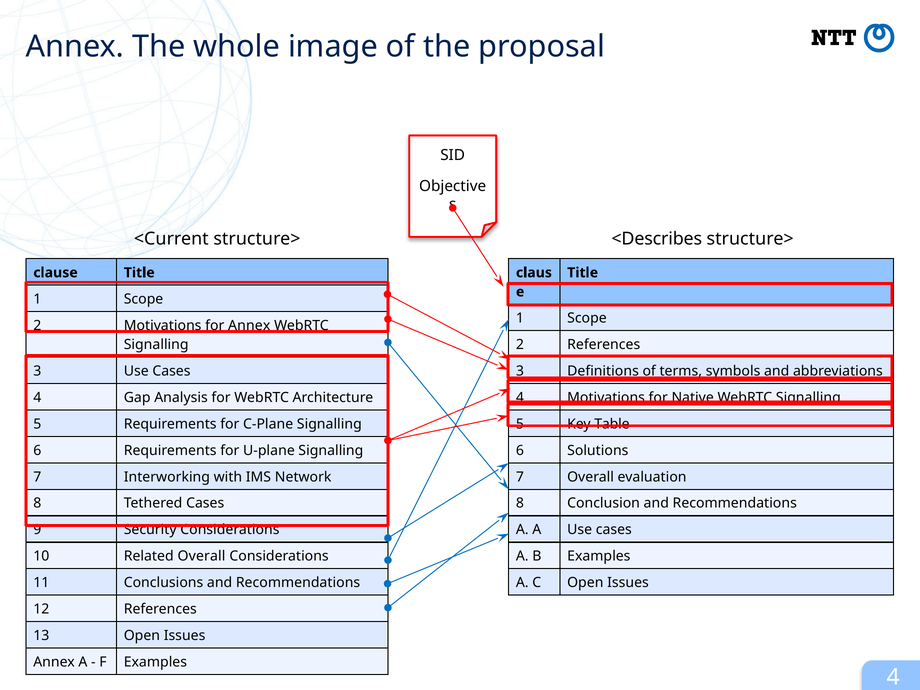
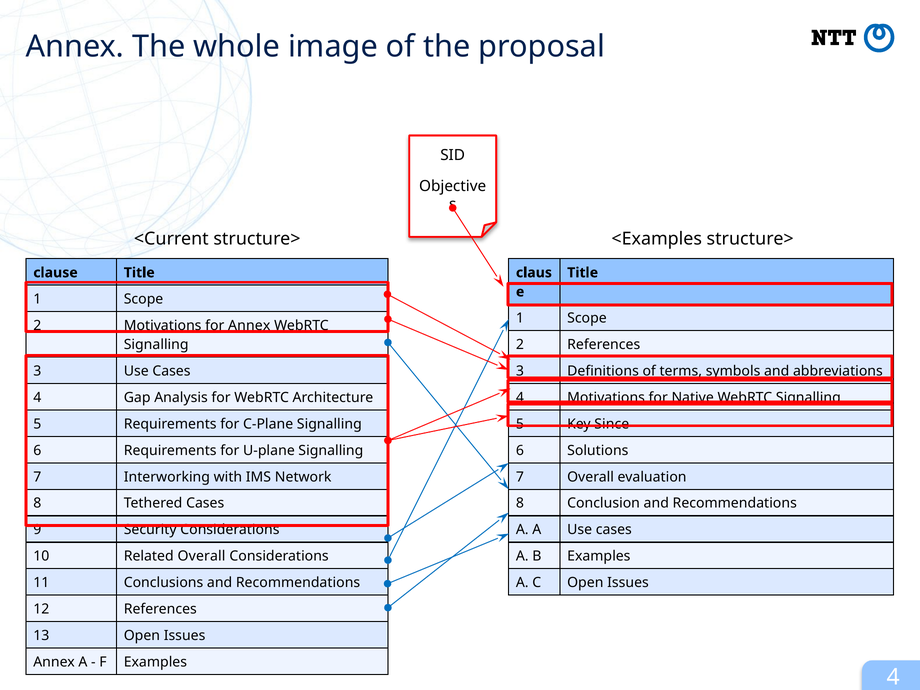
<Describes: <Describes -> <Examples
Table: Table -> Since
